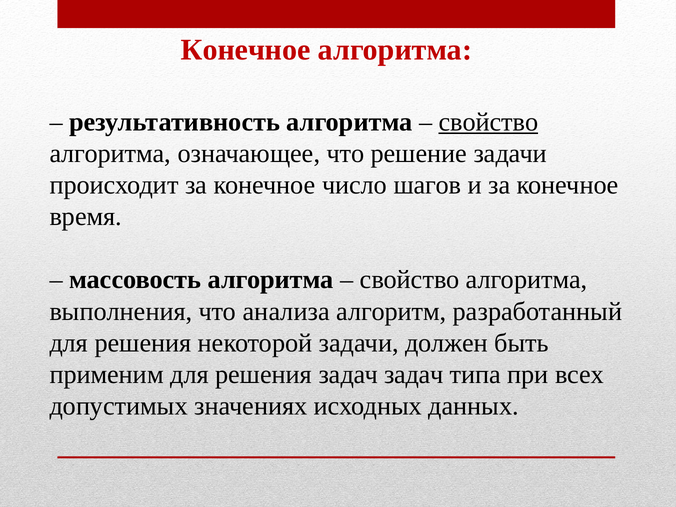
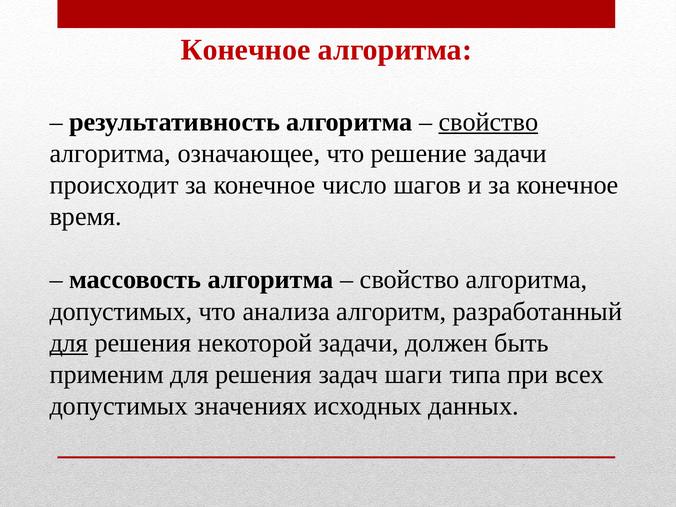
выполнения at (121, 311): выполнения -> допустимых
для at (69, 343) underline: none -> present
задач задач: задач -> шаги
